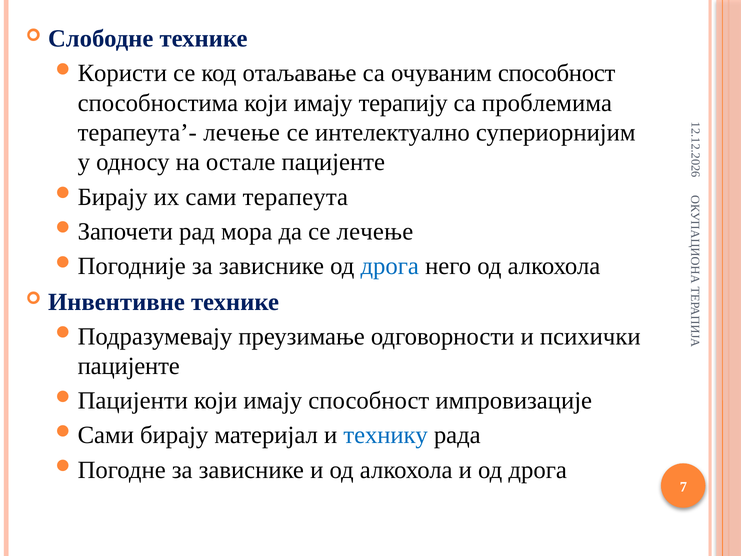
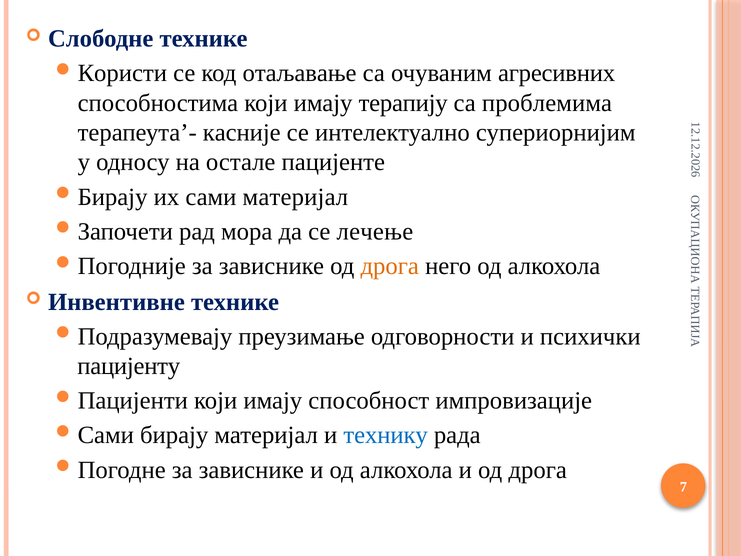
очуваним способност: способност -> агресивних
терапеута’- лечење: лечење -> касније
сами терапеута: терапеута -> материјал
дрога at (390, 266) colour: blue -> orange
пацијенте at (129, 366): пацијенте -> пацијенту
